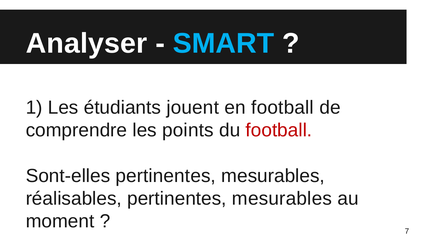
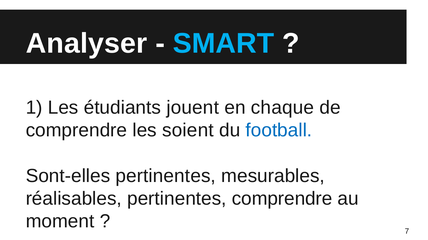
en football: football -> chaque
points: points -> soient
football at (279, 131) colour: red -> blue
réalisables pertinentes mesurables: mesurables -> comprendre
